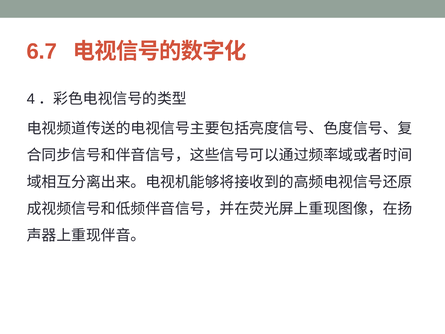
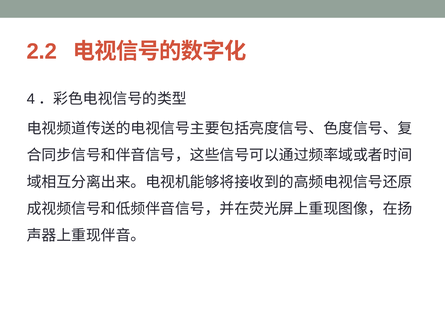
6.7: 6.7 -> 2.2
